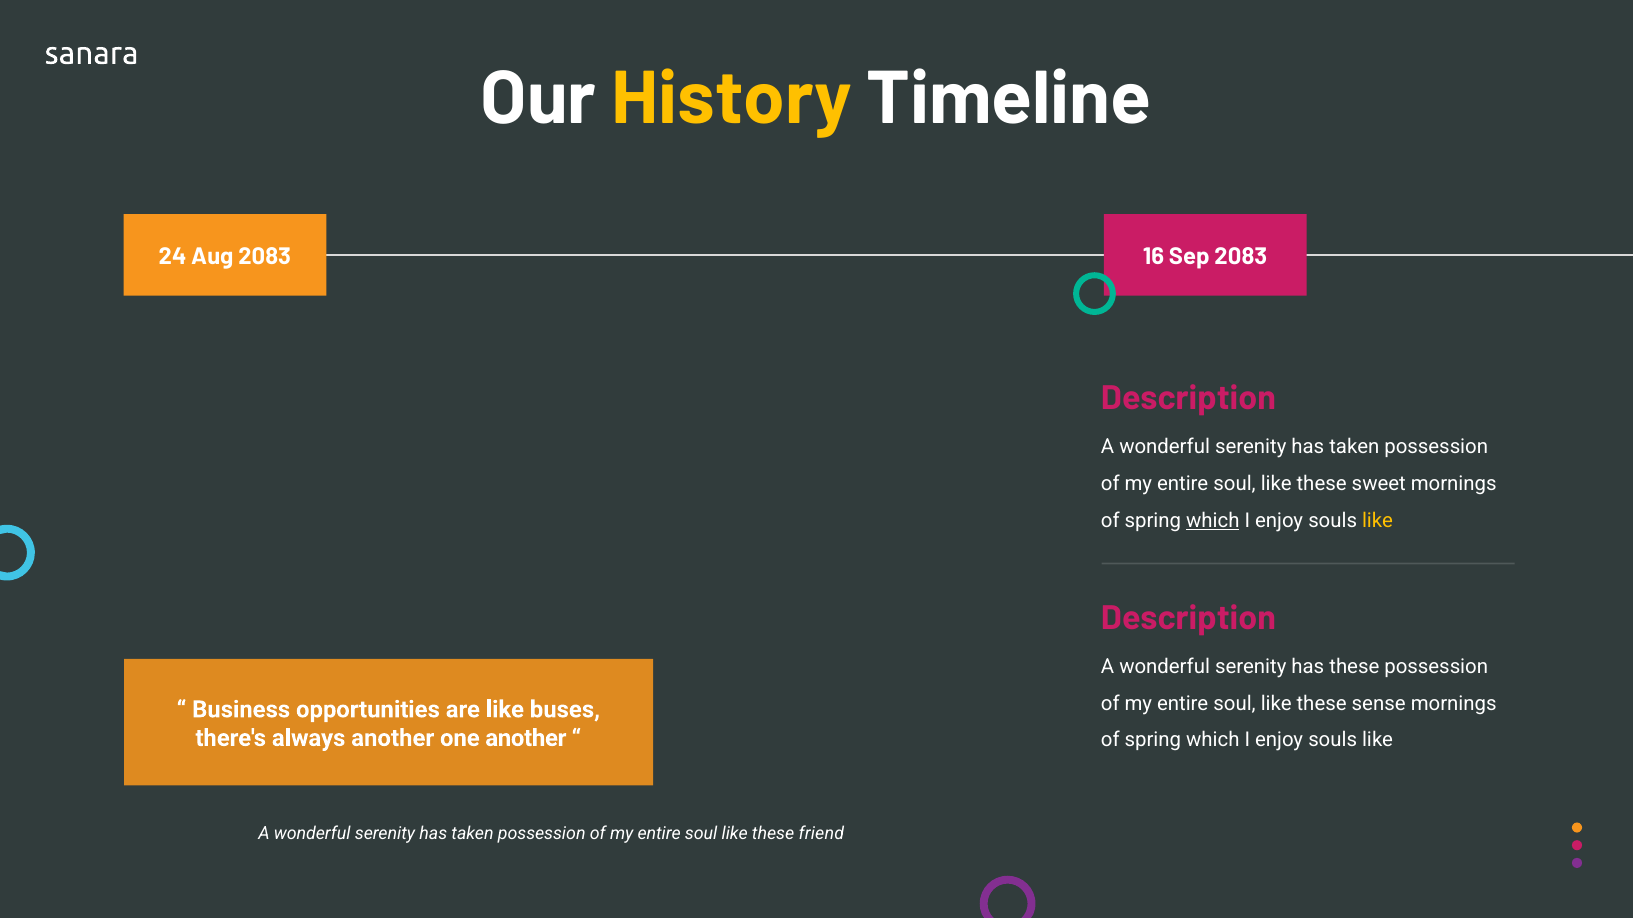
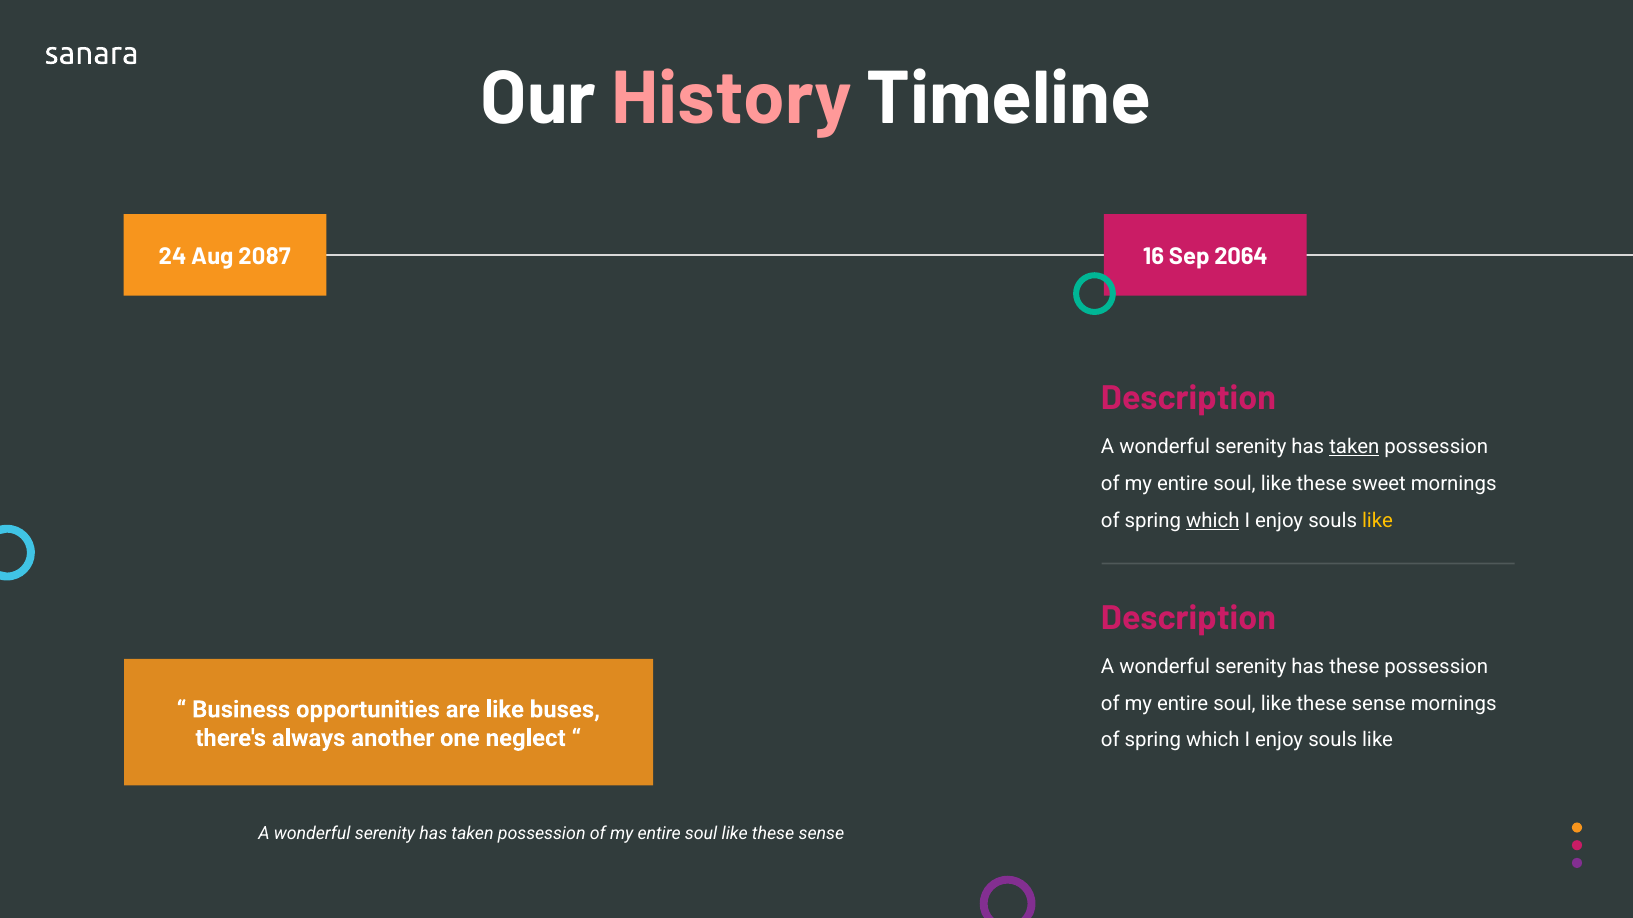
History colour: yellow -> pink
Aug 2083: 2083 -> 2087
Sep 2083: 2083 -> 2064
taken at (1354, 447) underline: none -> present
one another: another -> neglect
friend at (821, 834): friend -> sense
